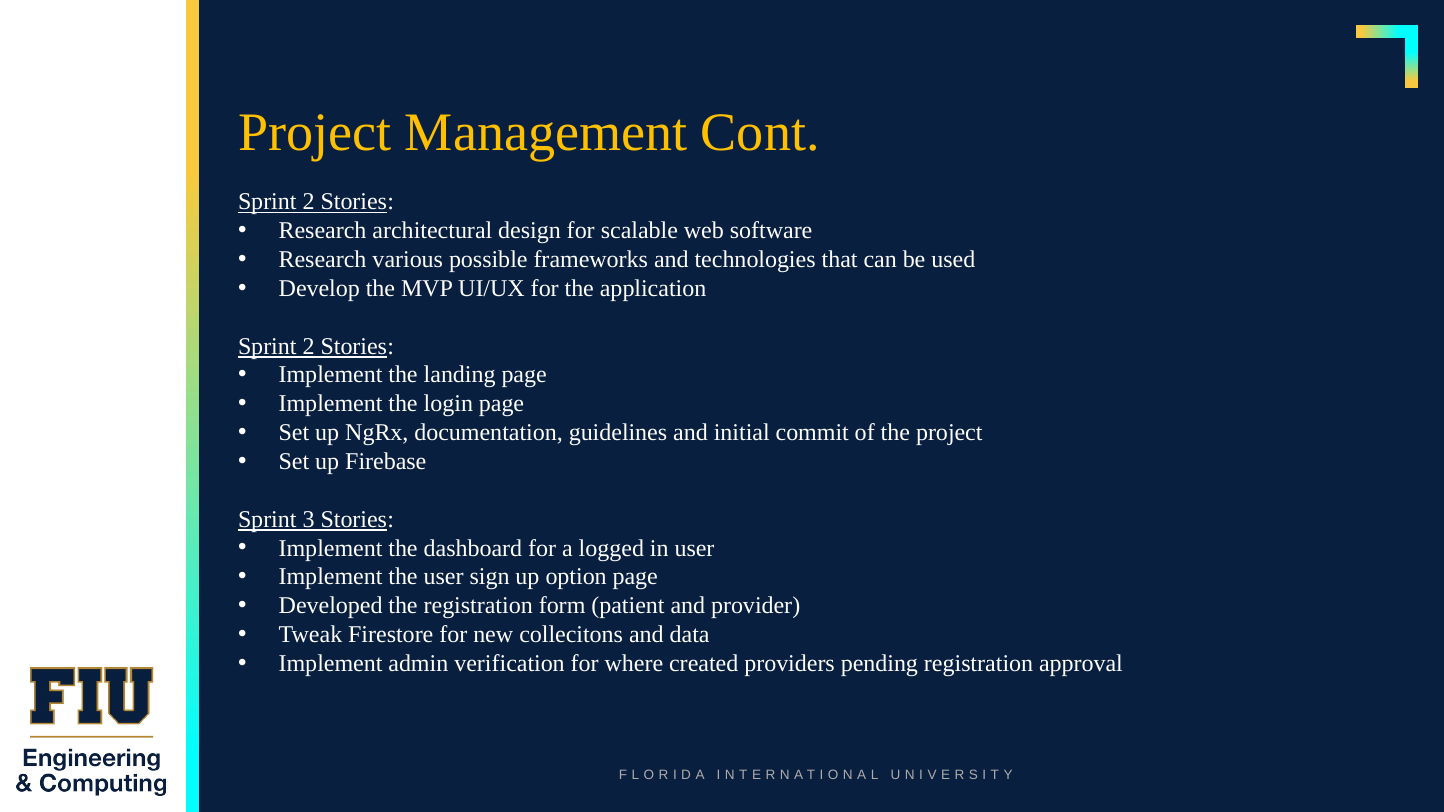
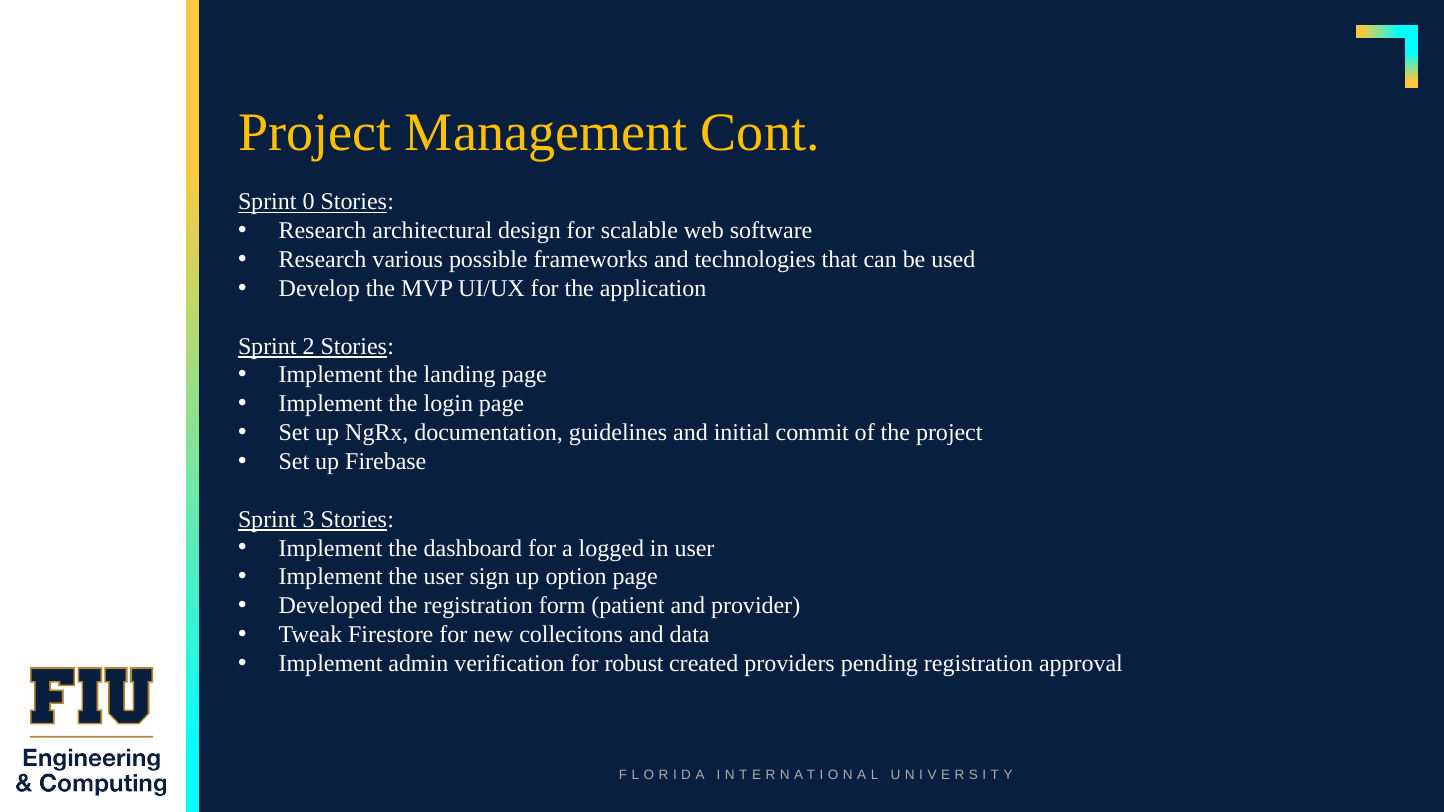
2 at (309, 202): 2 -> 0
where: where -> robust
